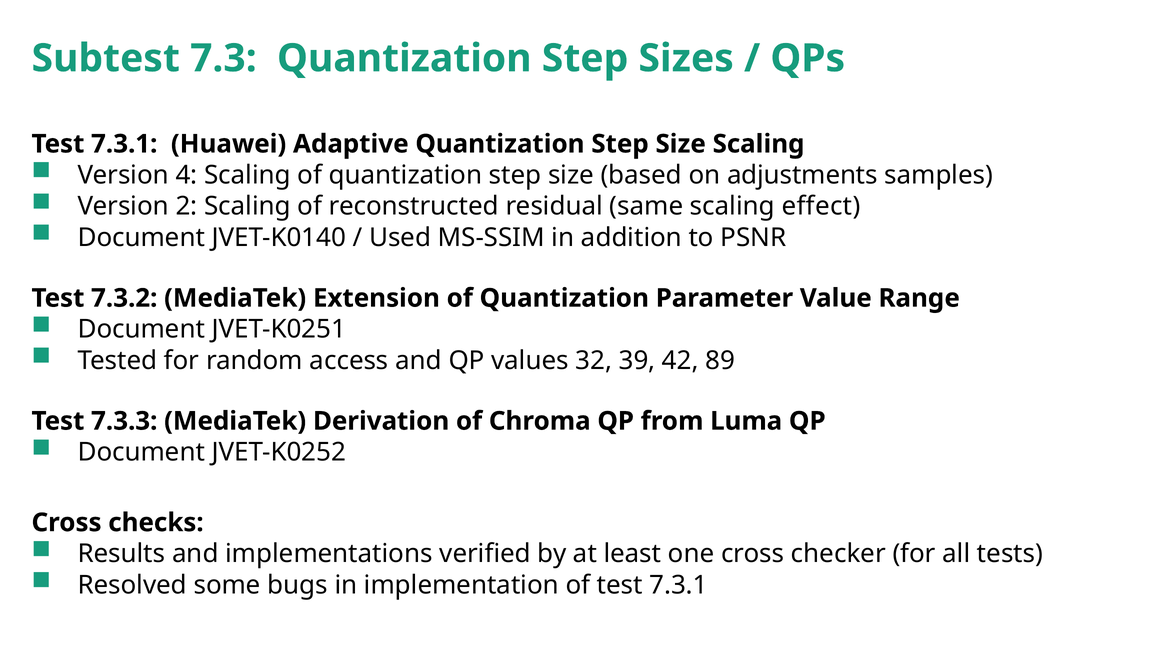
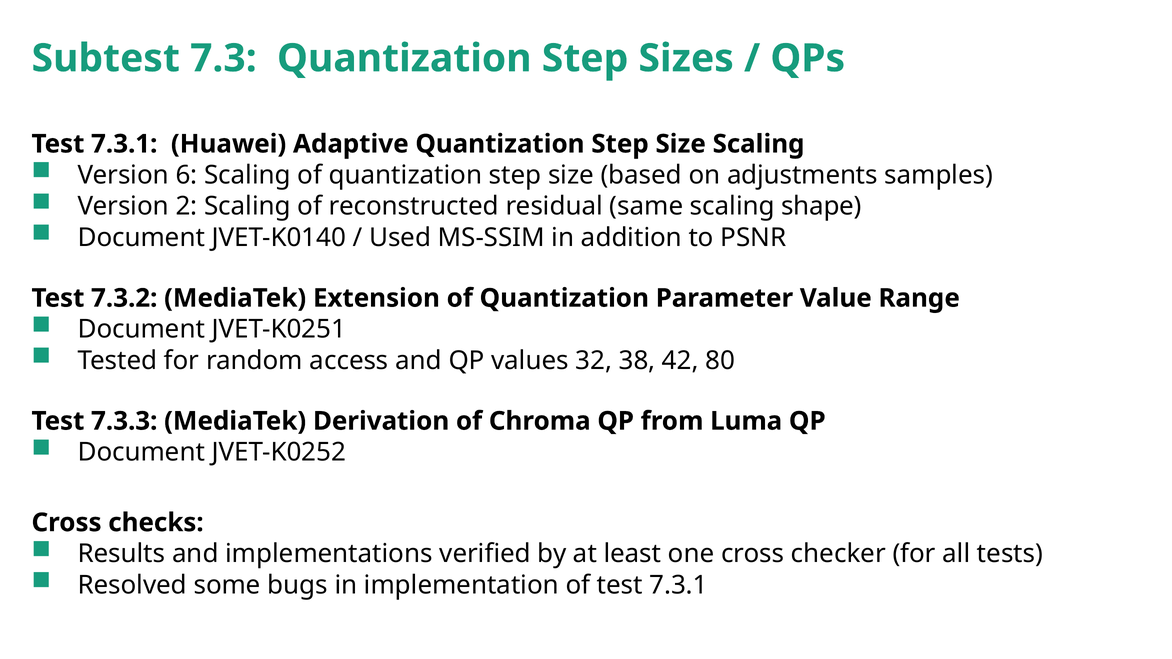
4: 4 -> 6
effect: effect -> shape
39: 39 -> 38
89: 89 -> 80
